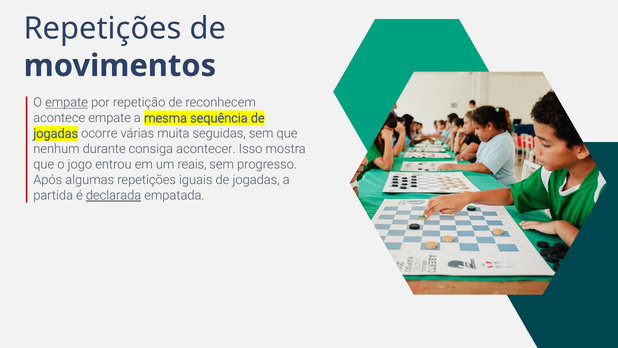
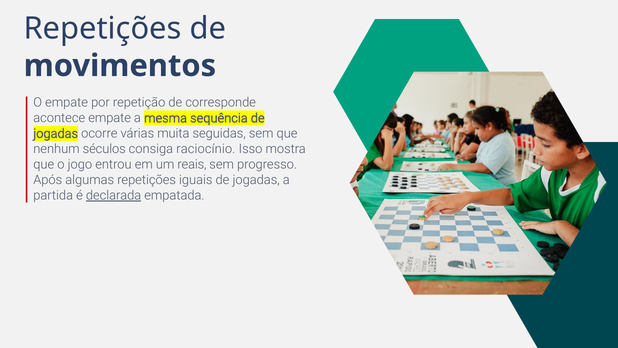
empate at (67, 103) underline: present -> none
reconhecem: reconhecem -> corresponde
durante: durante -> séculos
acontecer: acontecer -> raciocínio
